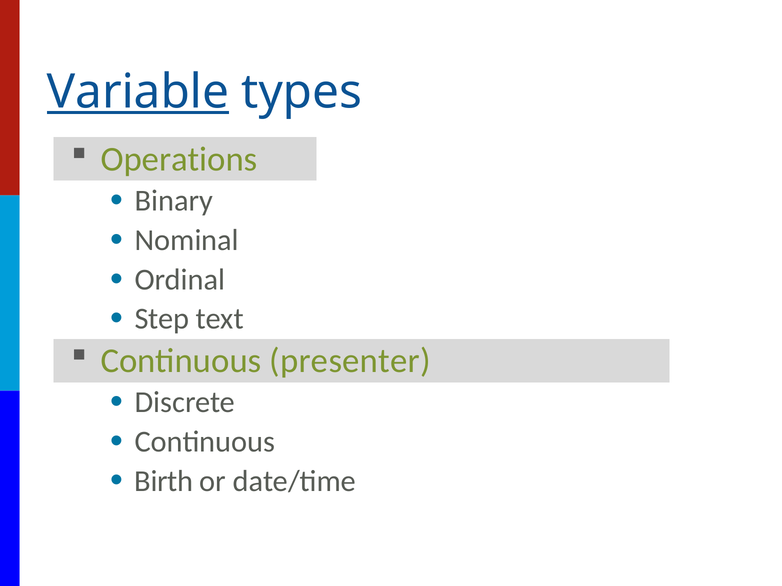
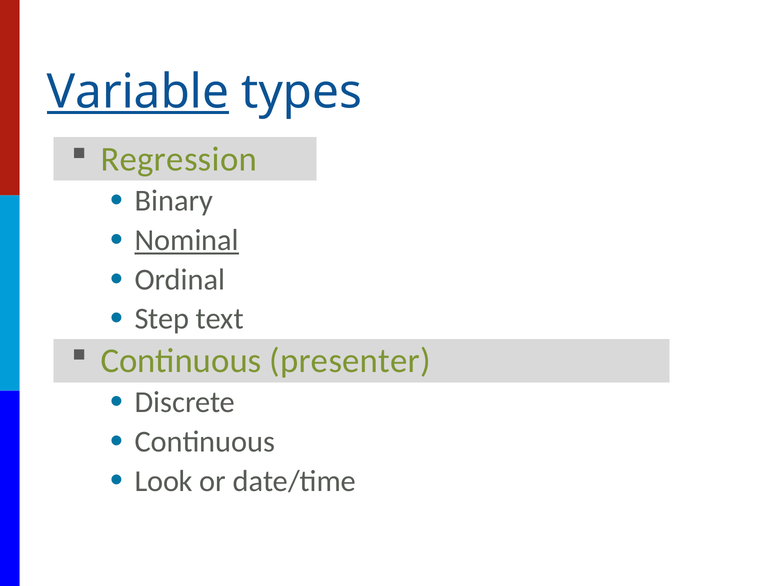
Operations: Operations -> Regression
Nominal underline: none -> present
Birth: Birth -> Look
